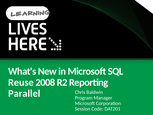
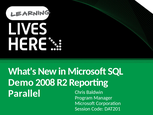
Reuse: Reuse -> Demo
